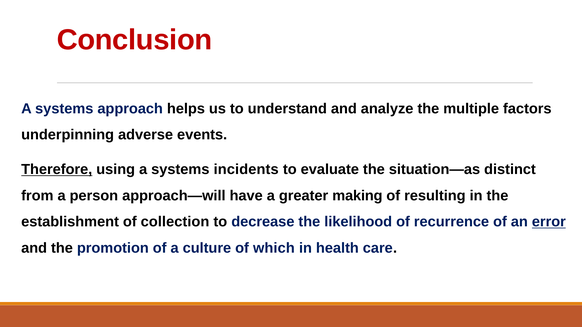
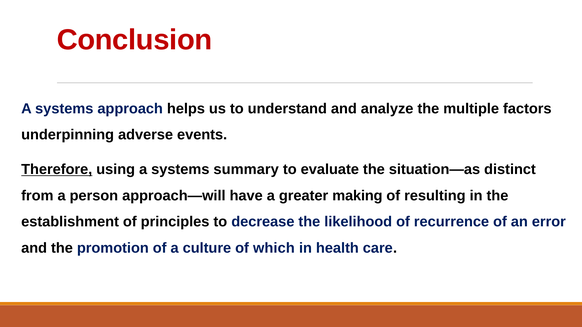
incidents: incidents -> summary
collection: collection -> principles
error underline: present -> none
